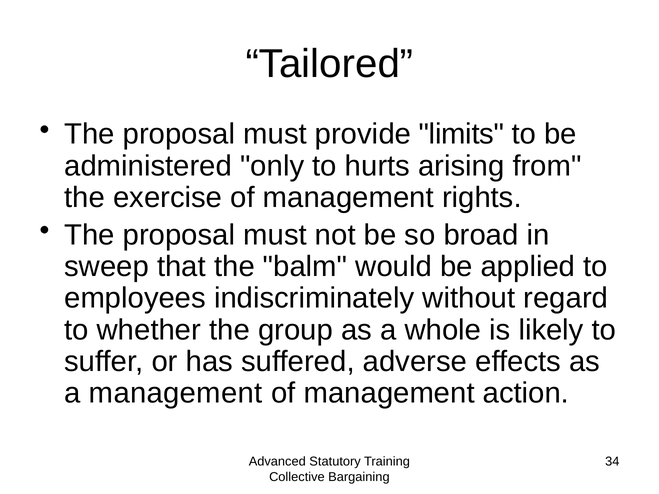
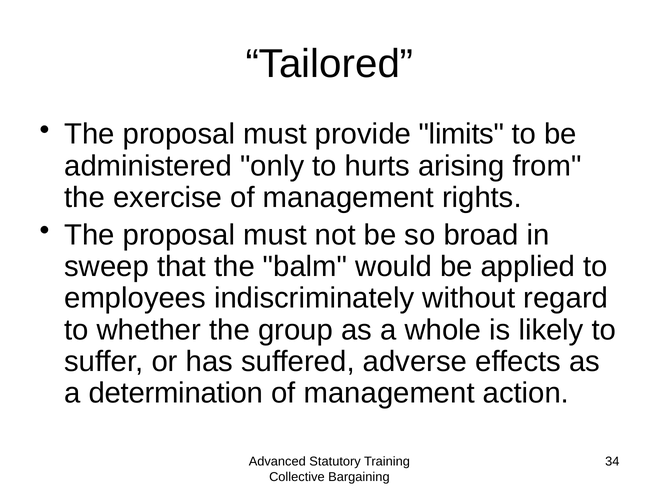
a management: management -> determination
